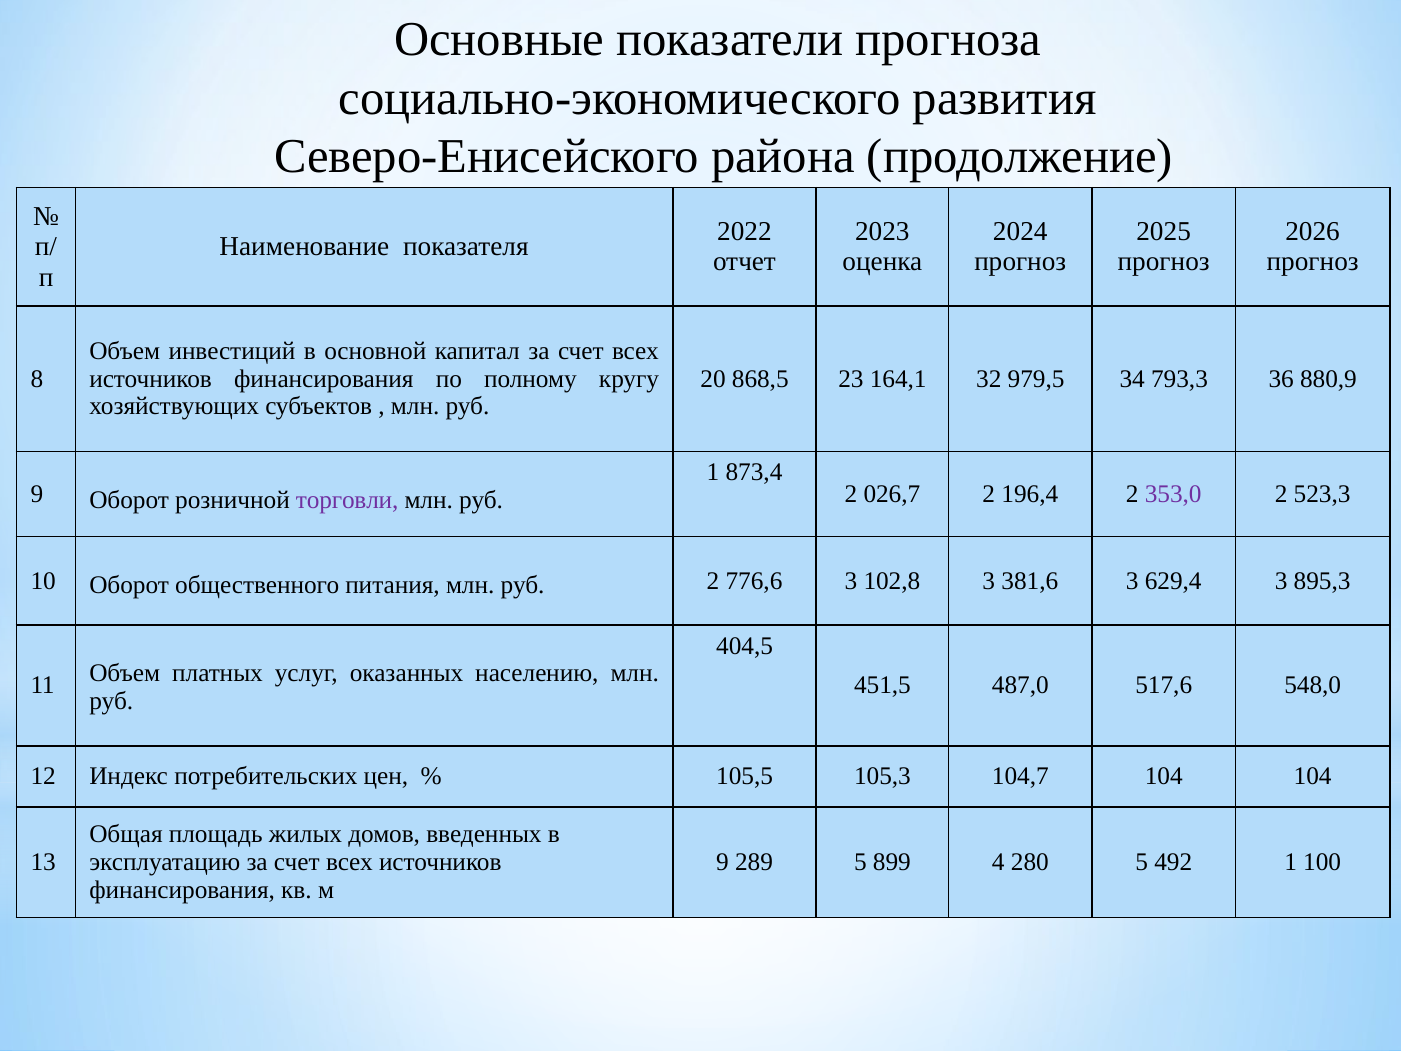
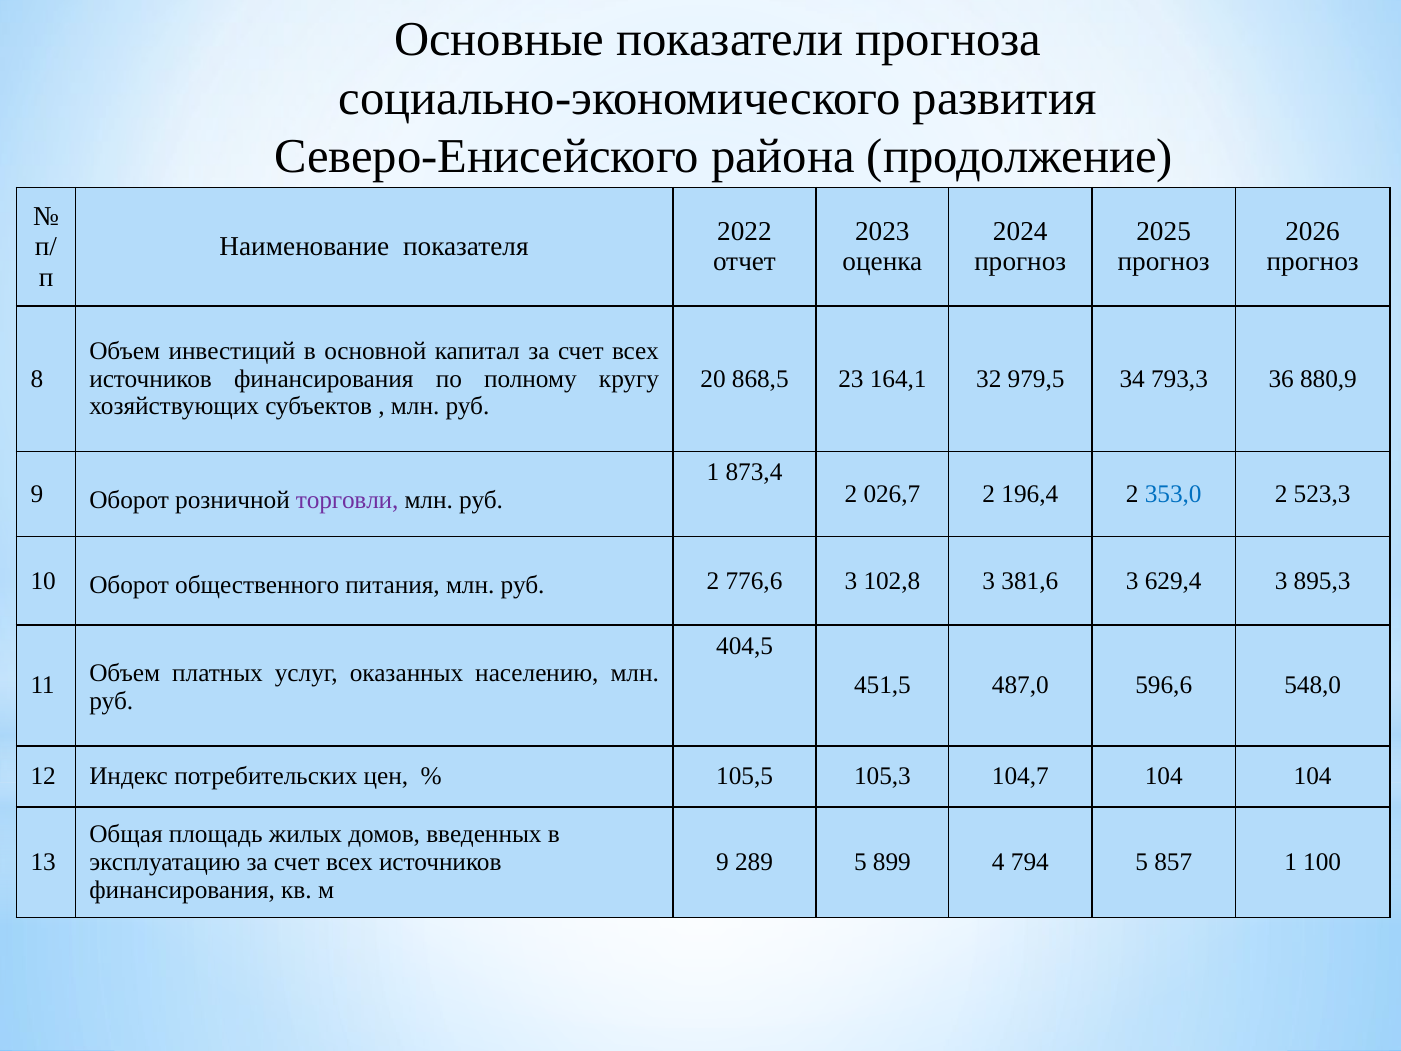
353,0 colour: purple -> blue
517,6: 517,6 -> 596,6
280: 280 -> 794
492: 492 -> 857
